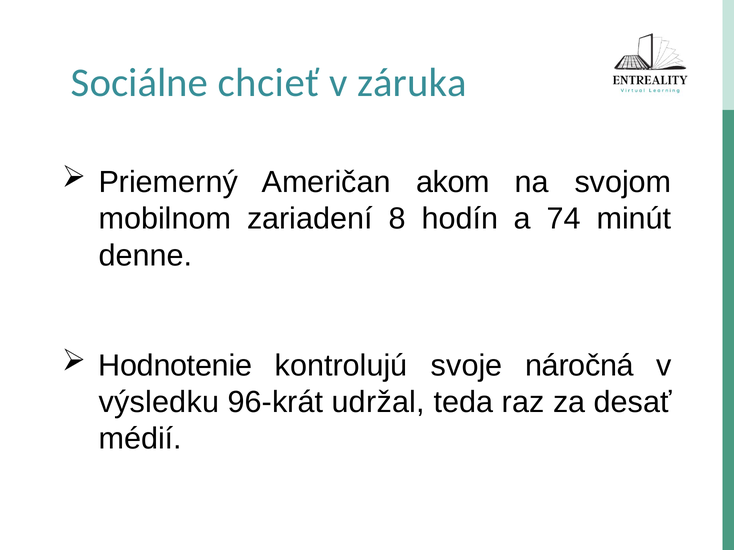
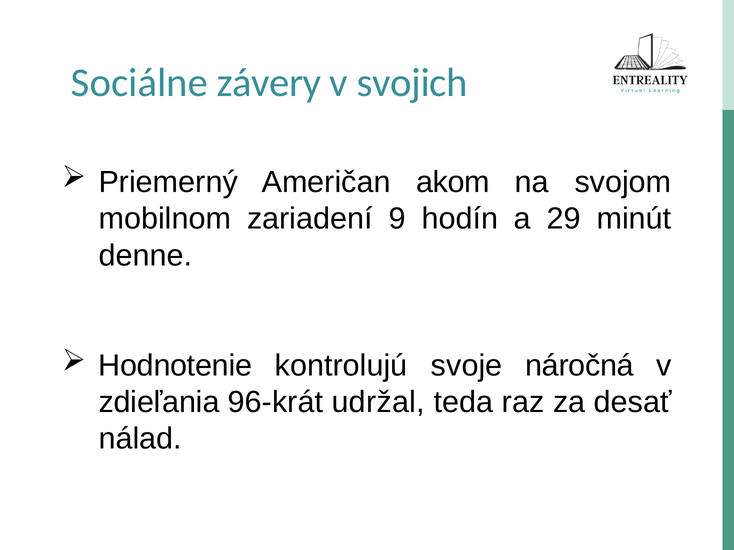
chcieť: chcieť -> závery
záruka: záruka -> svojich
8: 8 -> 9
74: 74 -> 29
výsledku: výsledku -> zdieľania
médií: médií -> nálad
